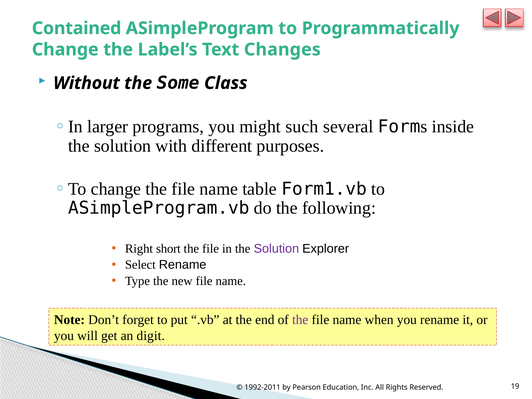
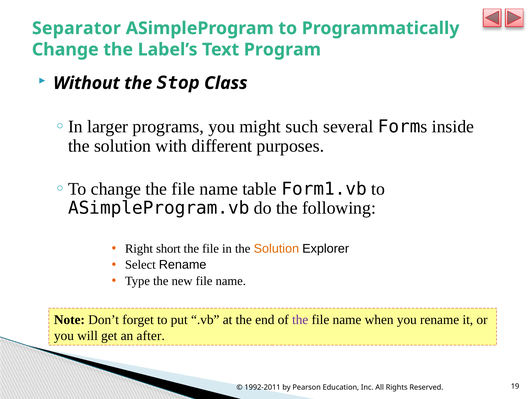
Contained: Contained -> Separator
Changes: Changes -> Program
Some: Some -> Stop
Solution at (276, 249) colour: purple -> orange
digit: digit -> after
